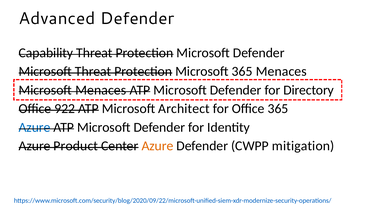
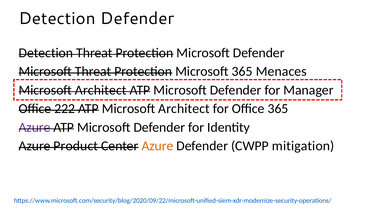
Advanced at (57, 18): Advanced -> Detection
Capability at (46, 53): Capability -> Detection
Menaces at (101, 90): Menaces -> Architect
Directory: Directory -> Manager
922: 922 -> 222
Azure at (35, 127) colour: blue -> purple
